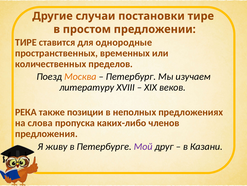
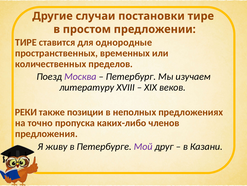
Москва colour: orange -> purple
РЕКА: РЕКА -> РЕКИ
слова: слова -> точно
